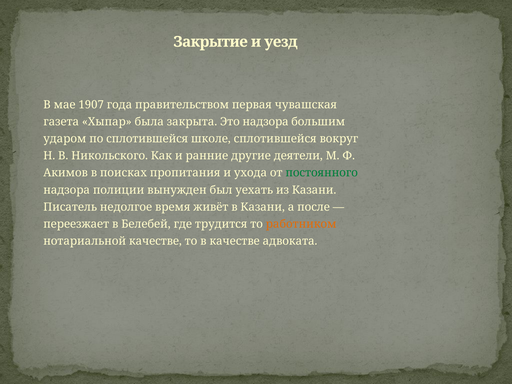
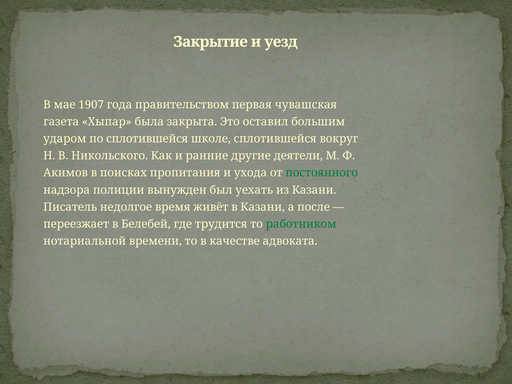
Это надзора: надзора -> оставил
работником colour: orange -> green
нотариальной качестве: качестве -> времени
